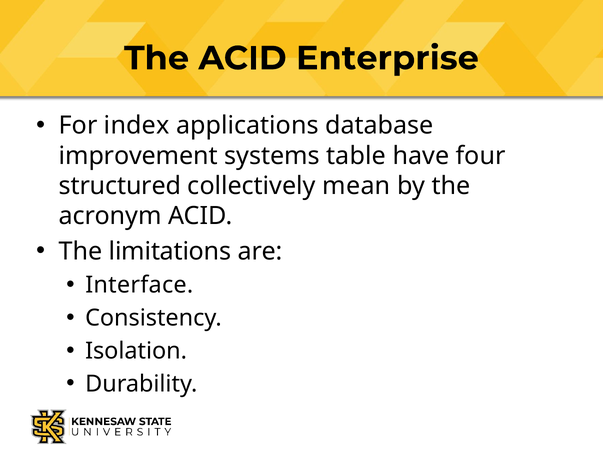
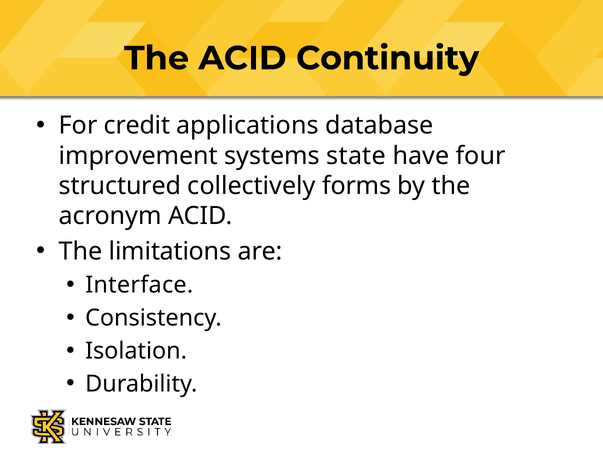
Enterprise: Enterprise -> Continuity
index: index -> credit
table: table -> state
mean: mean -> forms
